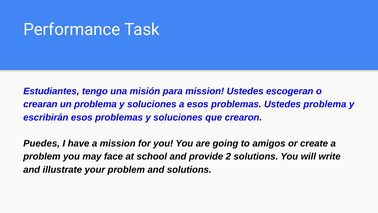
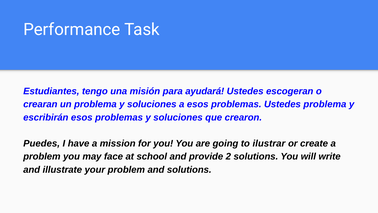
para mission: mission -> ayudará
amigos: amigos -> ilustrar
